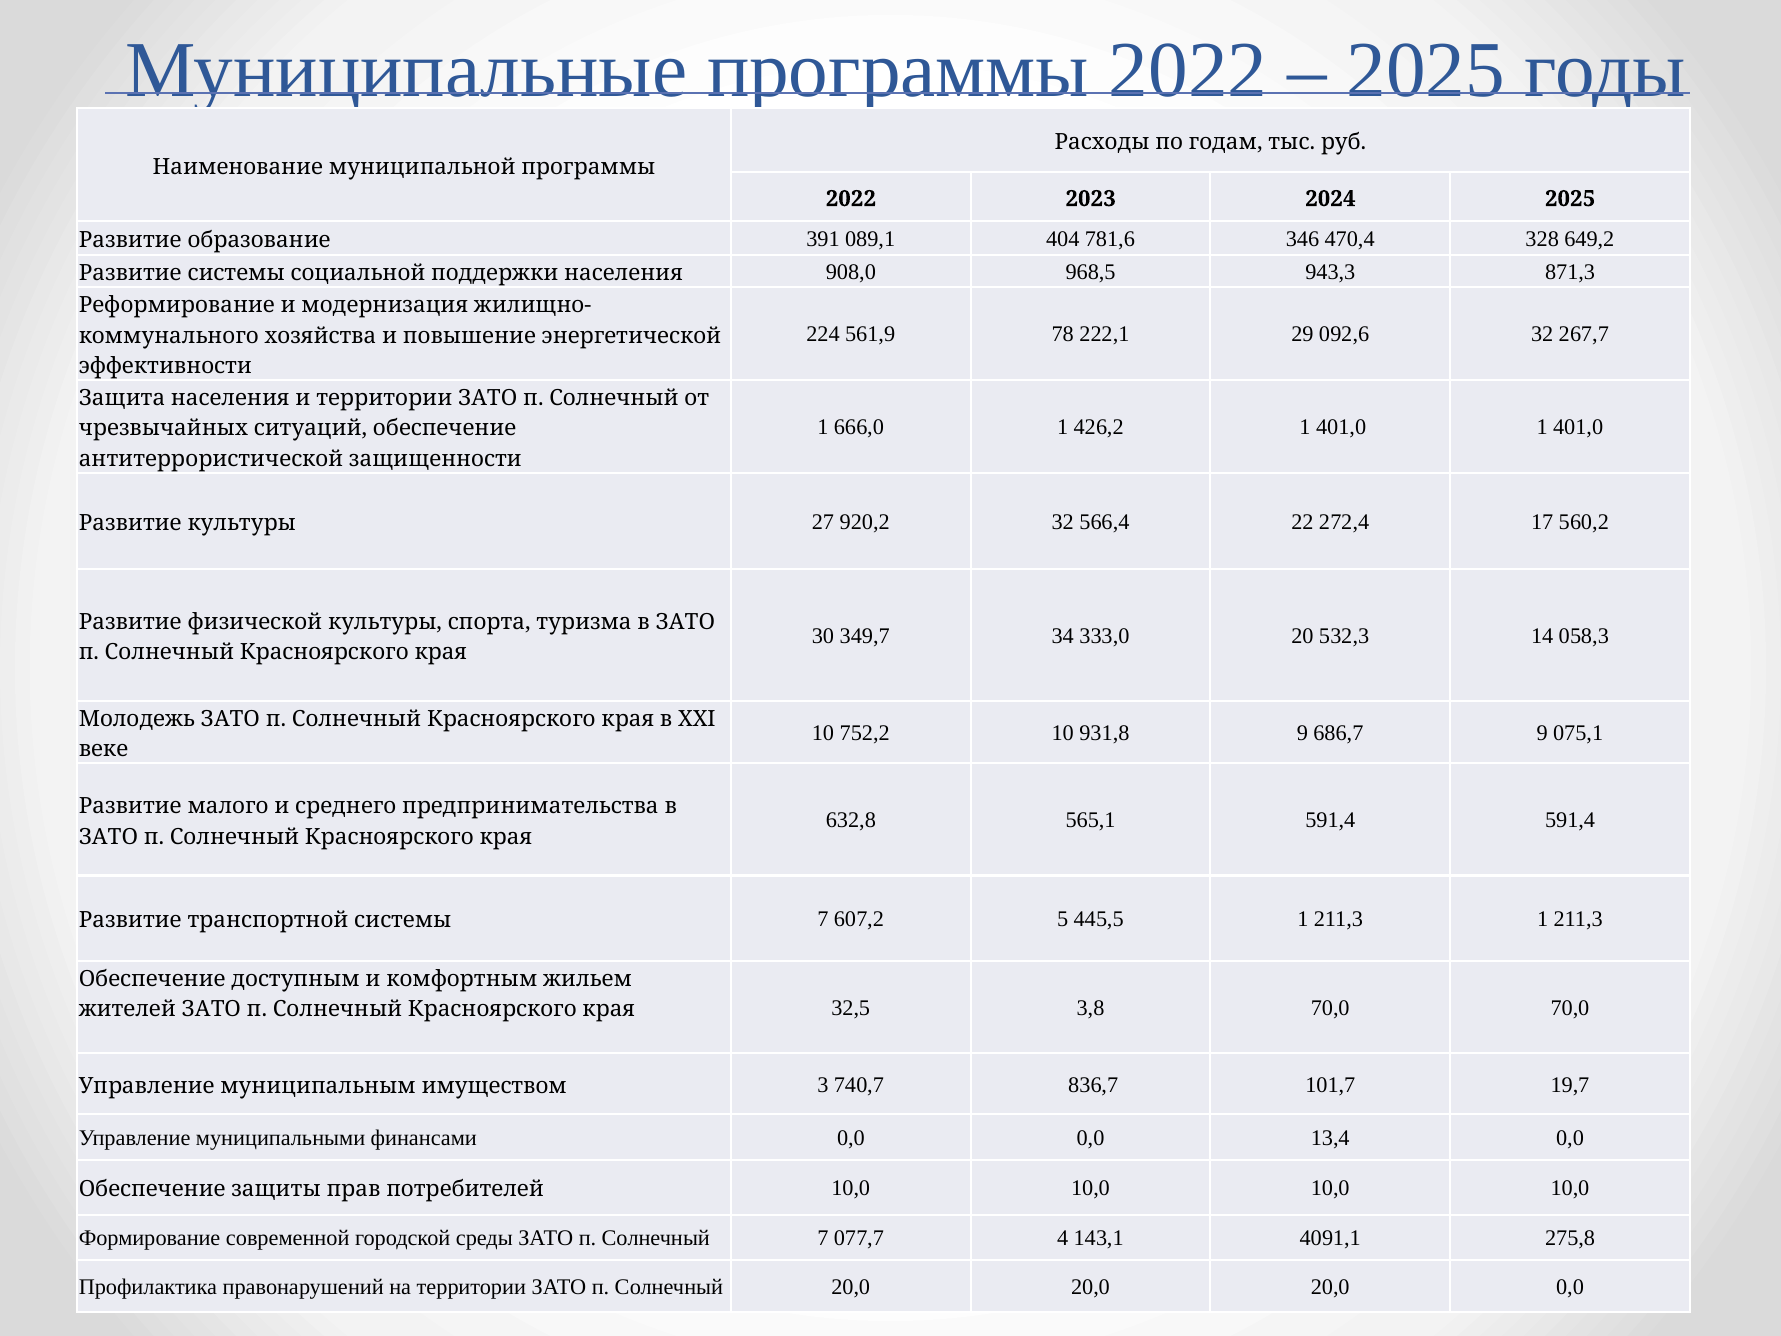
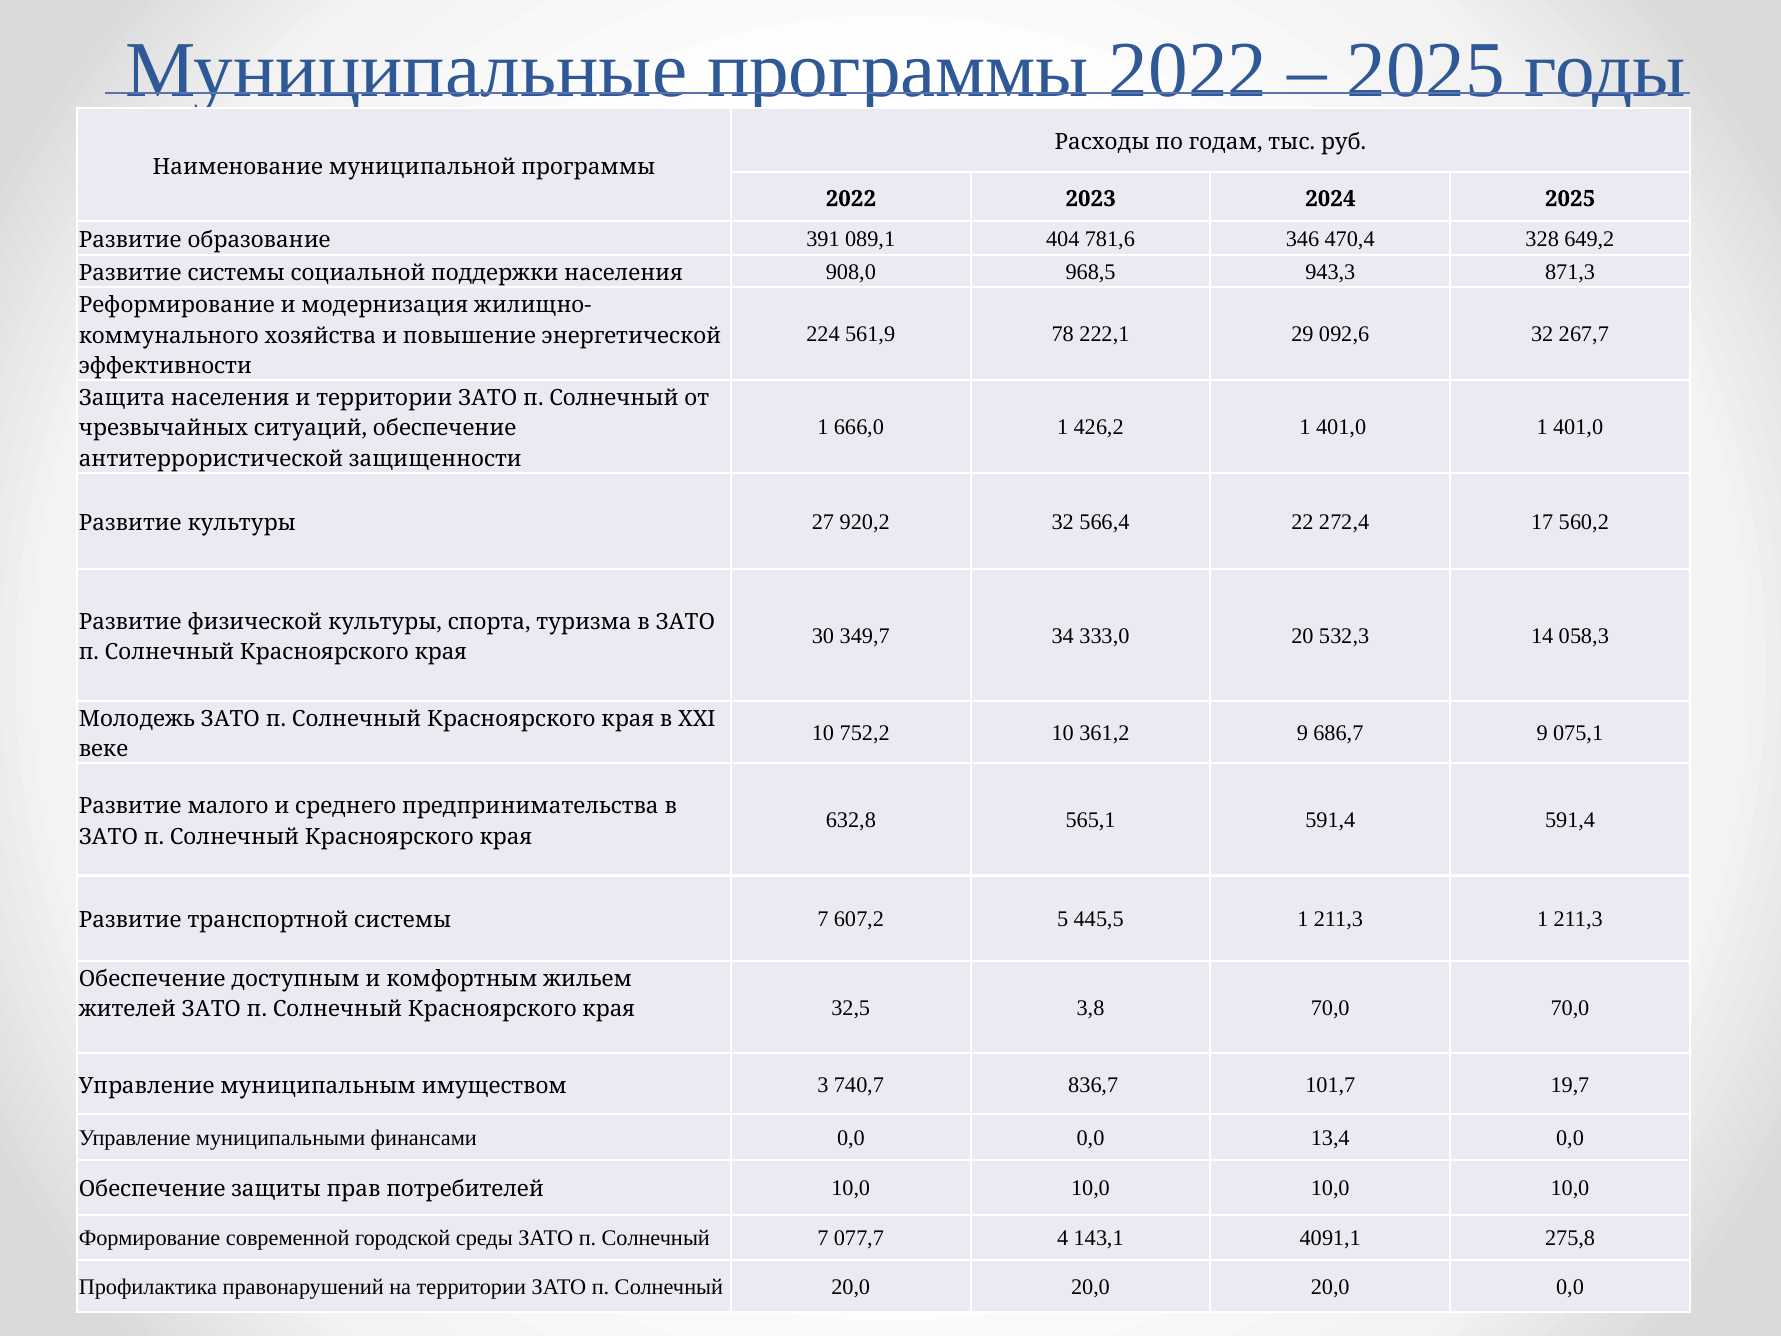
931,8: 931,8 -> 361,2
